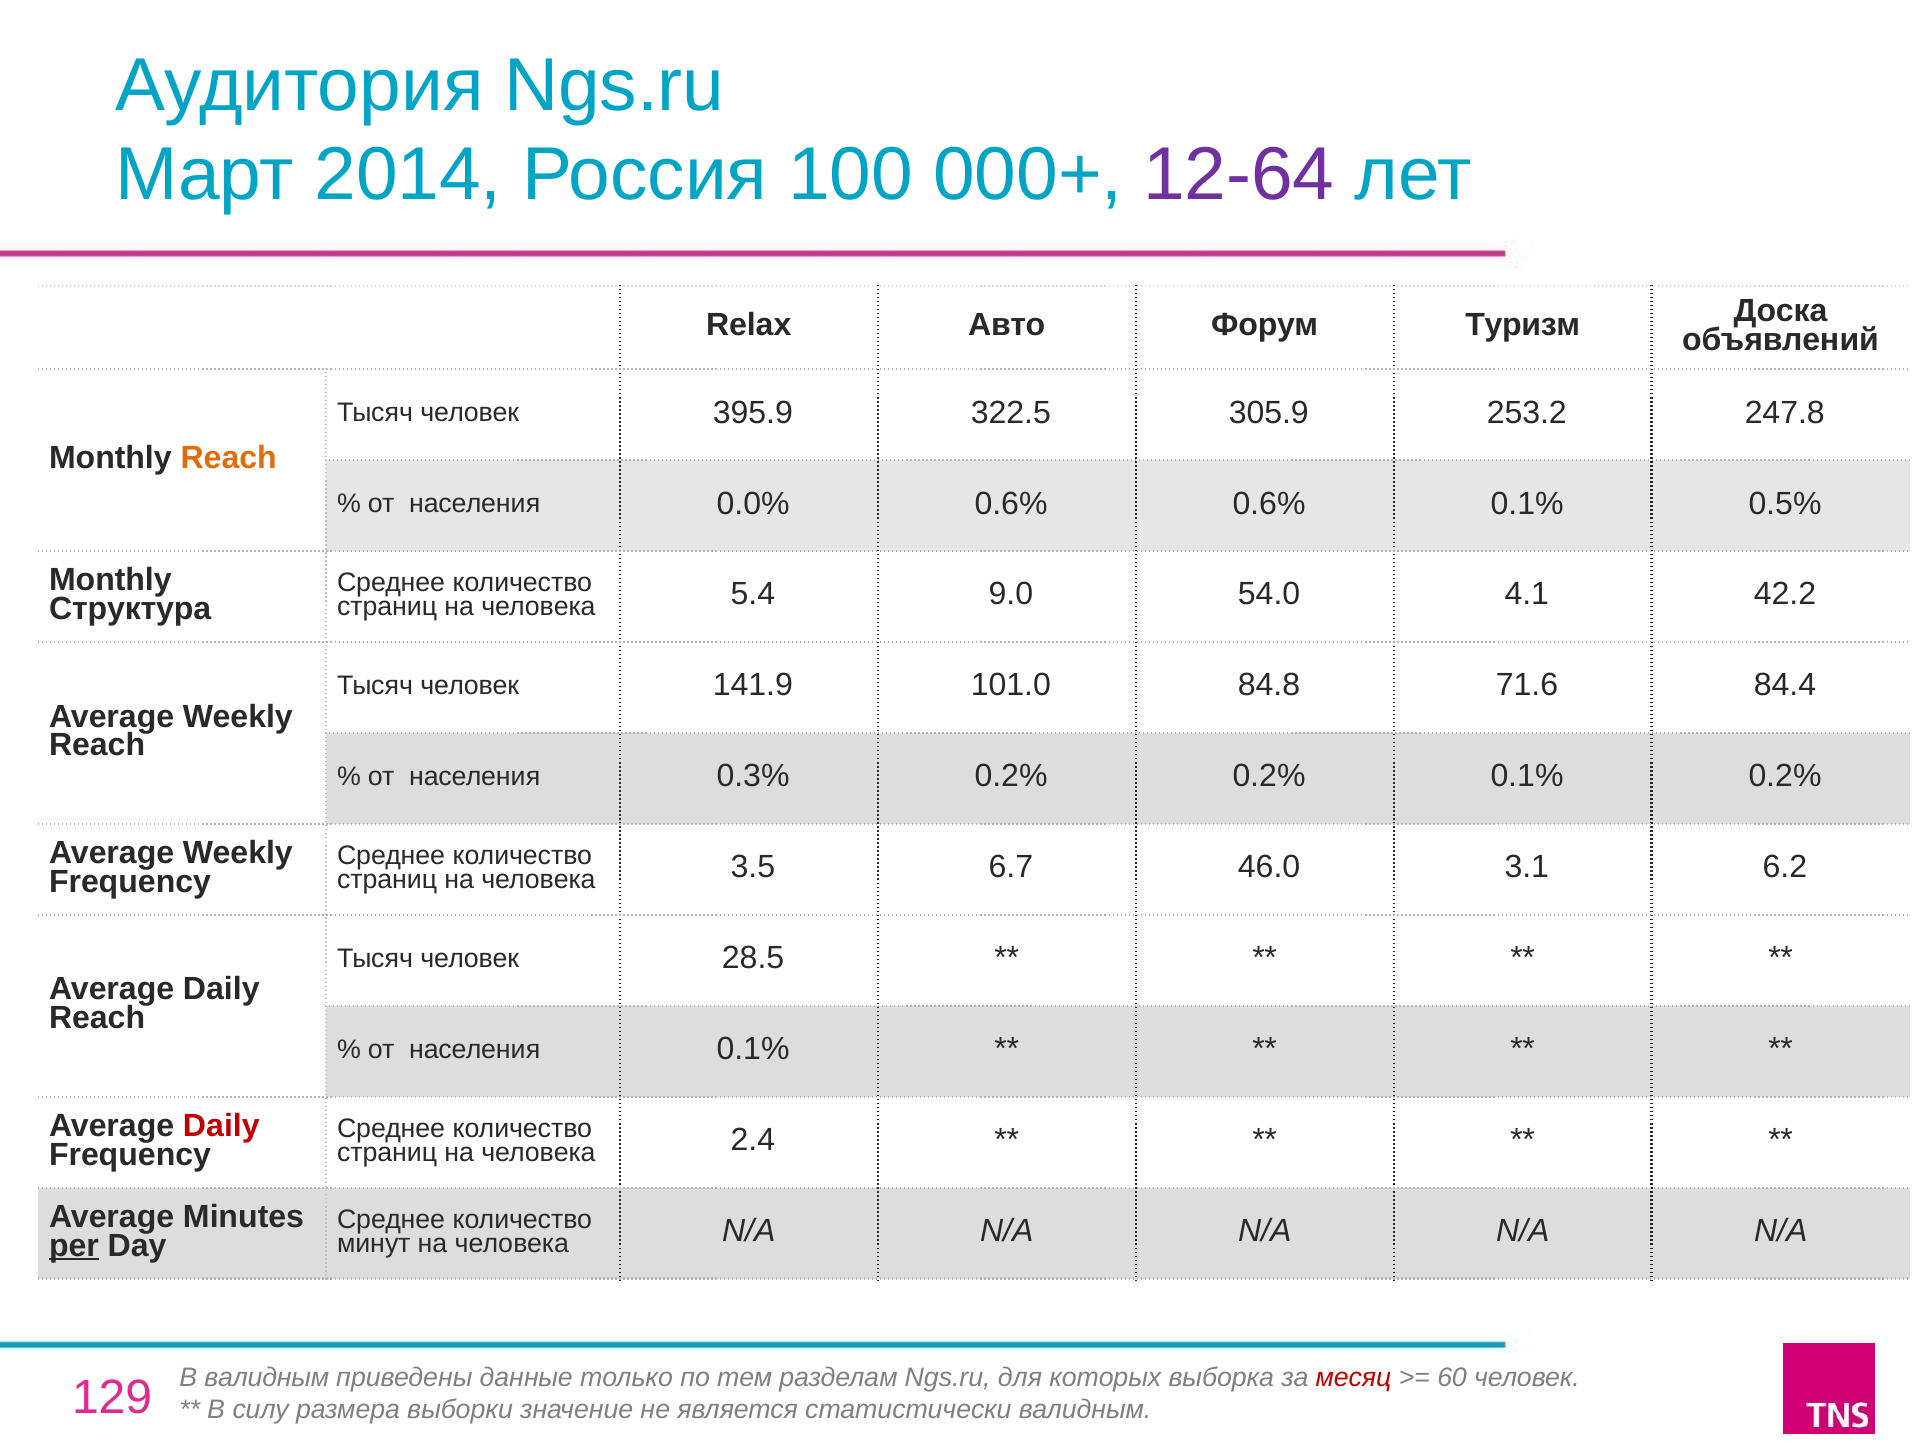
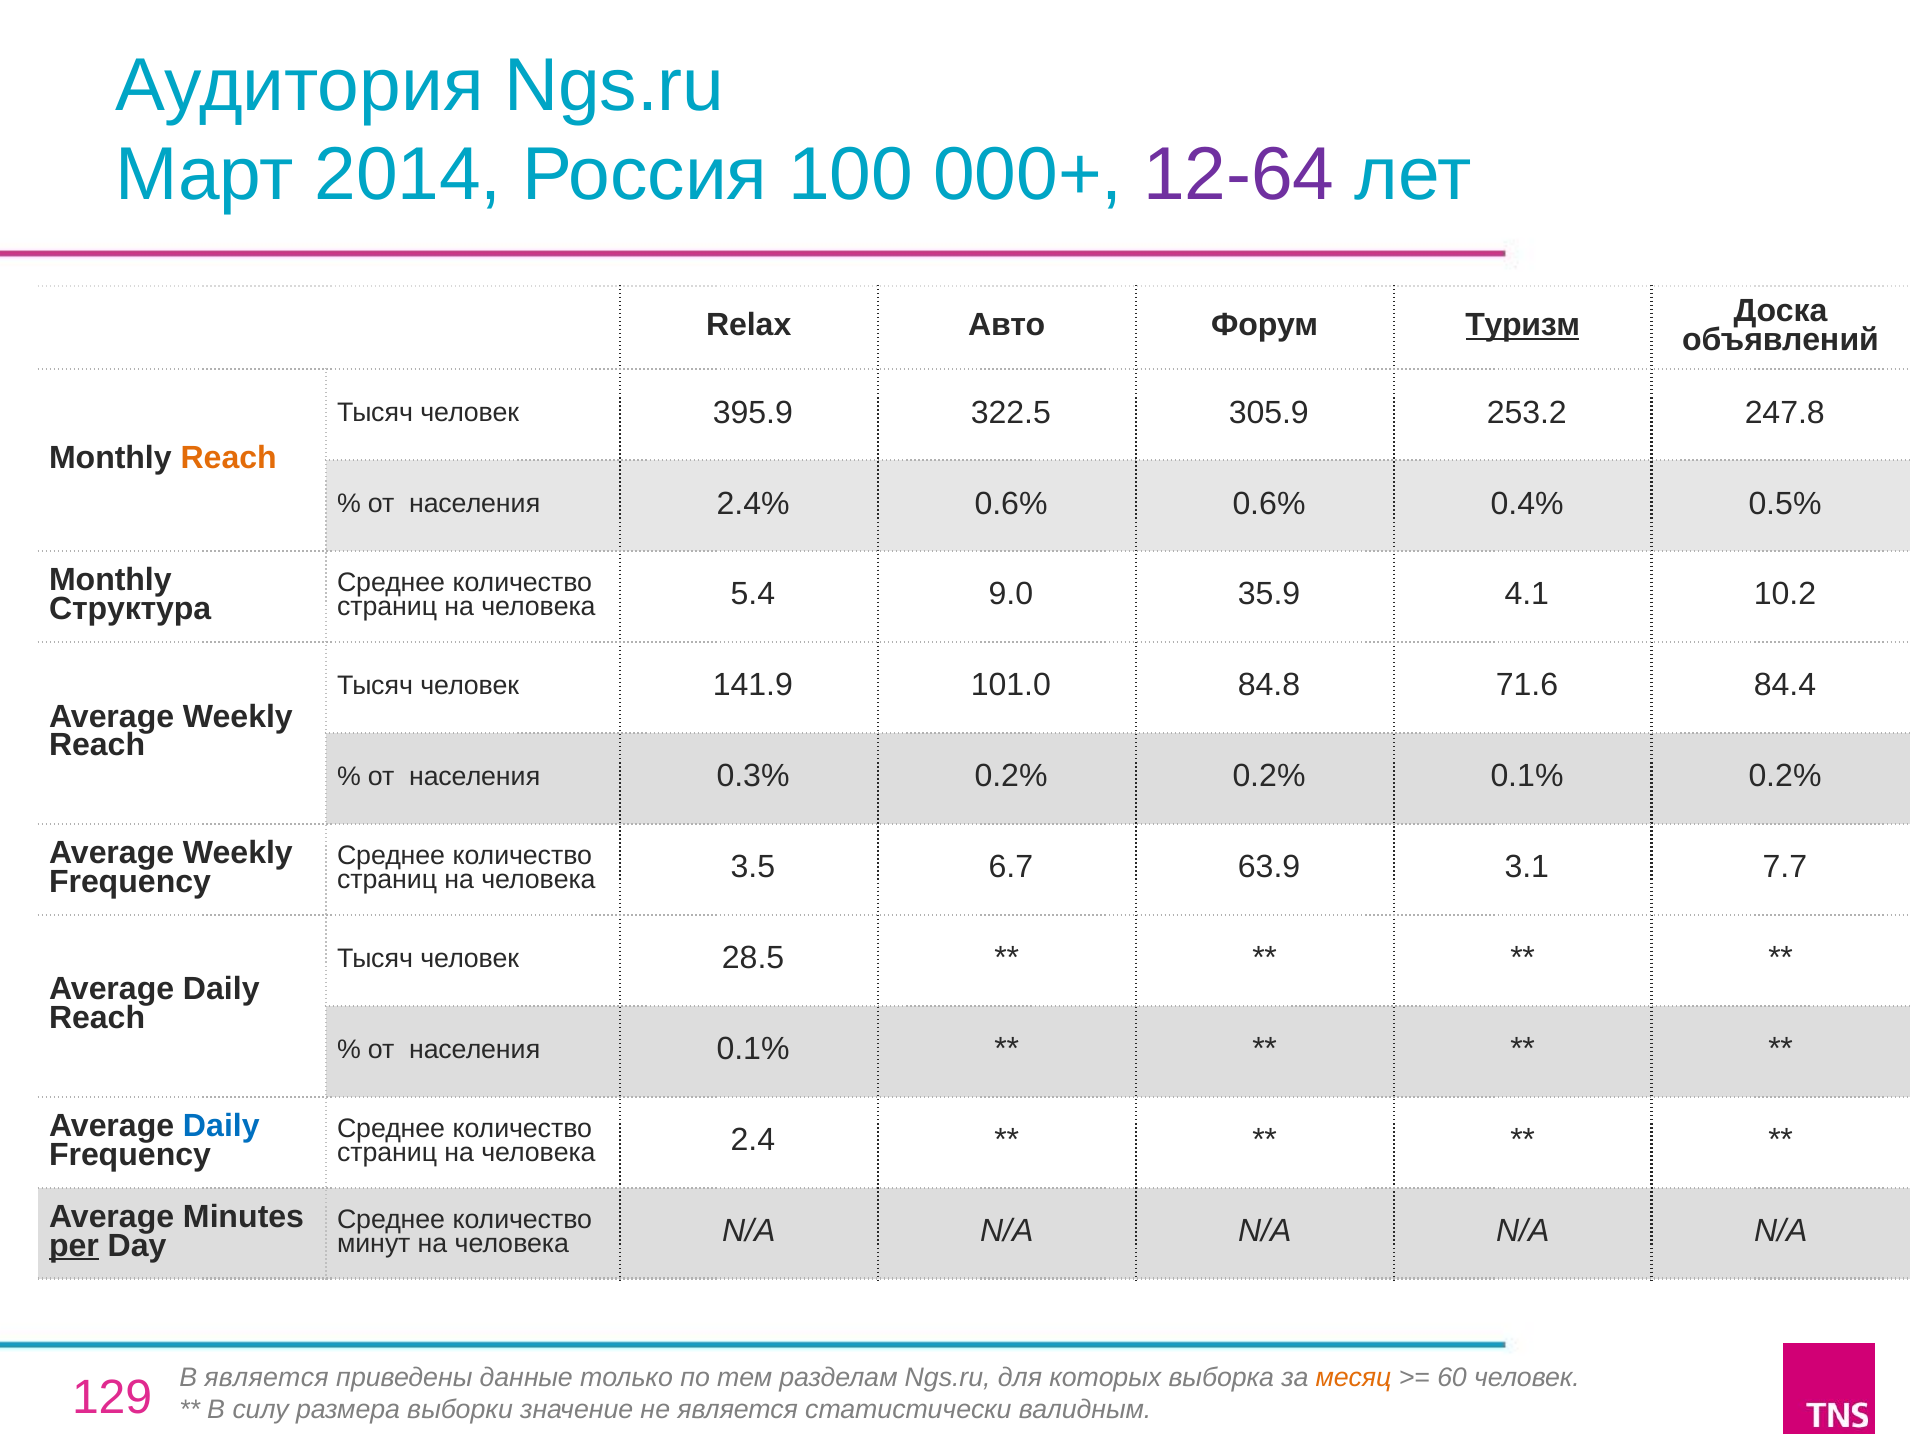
Туризм underline: none -> present
0.0%: 0.0% -> 2.4%
0.6% 0.1%: 0.1% -> 0.4%
54.0: 54.0 -> 35.9
42.2: 42.2 -> 10.2
46.0: 46.0 -> 63.9
6.2: 6.2 -> 7.7
Daily at (221, 1126) colour: red -> blue
В валидным: валидным -> является
месяц colour: red -> orange
